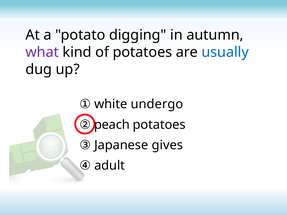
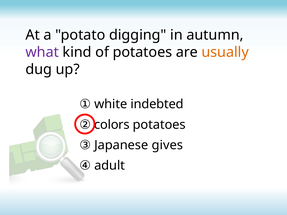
usually colour: blue -> orange
undergo: undergo -> indebted
peach: peach -> colors
